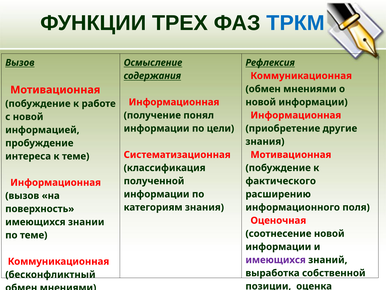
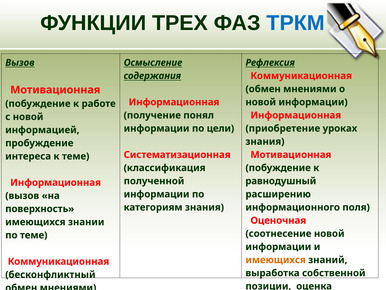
другие: другие -> уроках
фактического: фактического -> равнодушный
имеющихся at (276, 260) colour: purple -> orange
